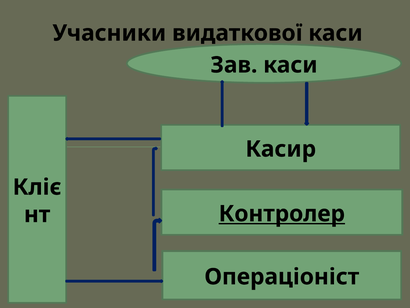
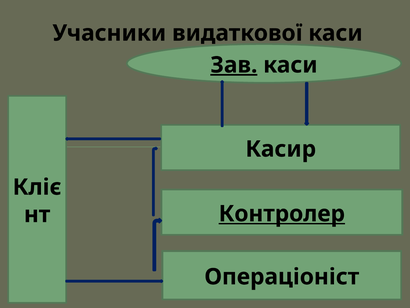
Зав underline: none -> present
